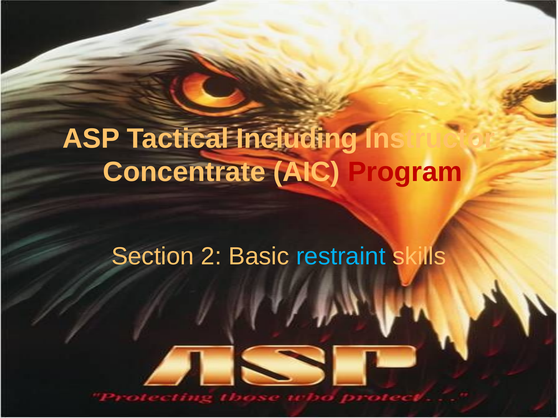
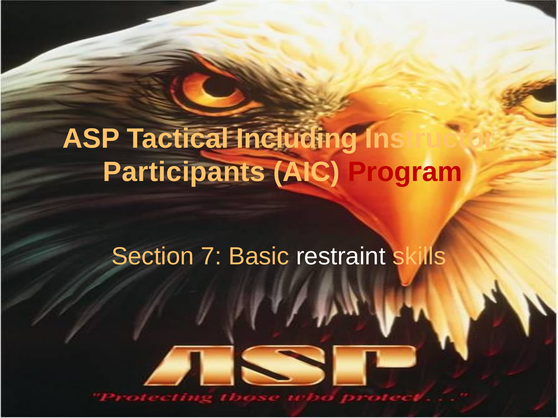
Concentrate: Concentrate -> Participants
2: 2 -> 7
restraint colour: light blue -> white
